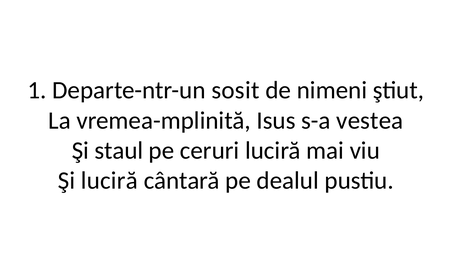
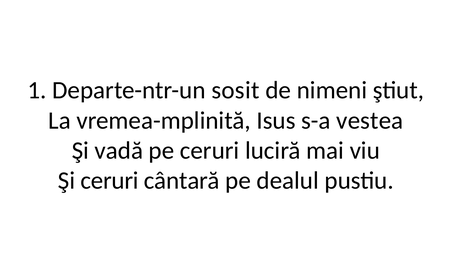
staul: staul -> vadă
Şi luciră: luciră -> ceruri
